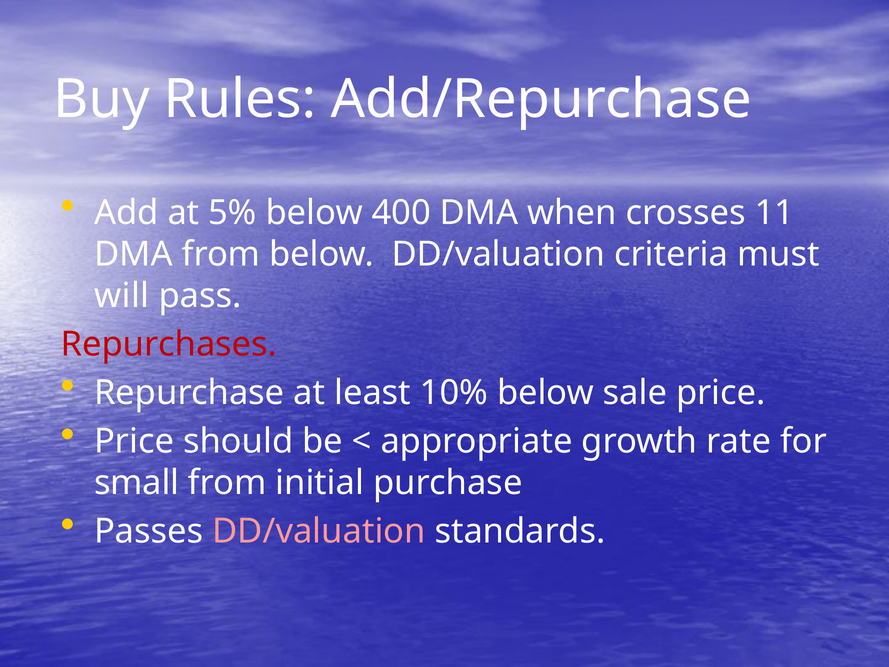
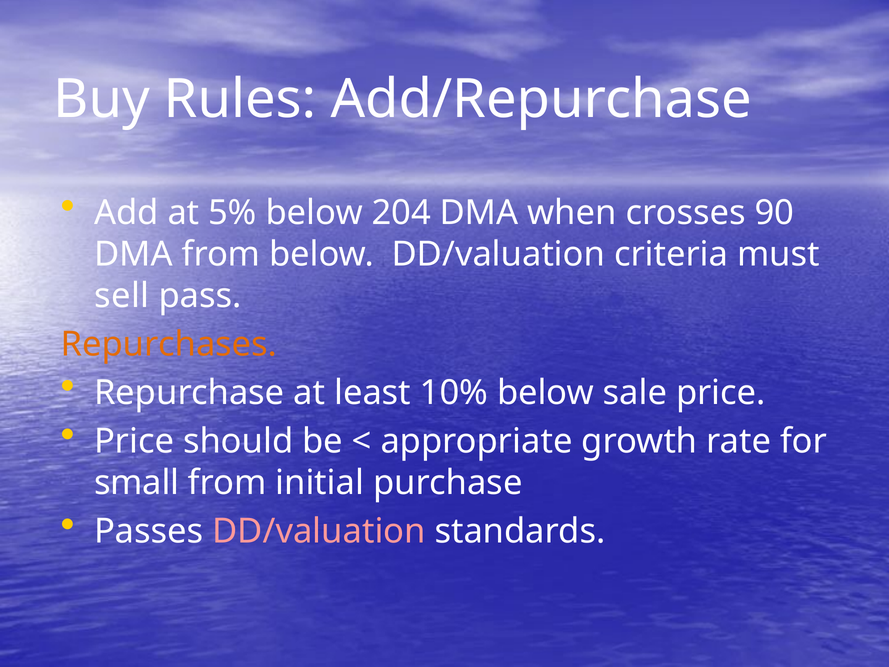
400: 400 -> 204
11: 11 -> 90
will: will -> sell
Repurchases colour: red -> orange
